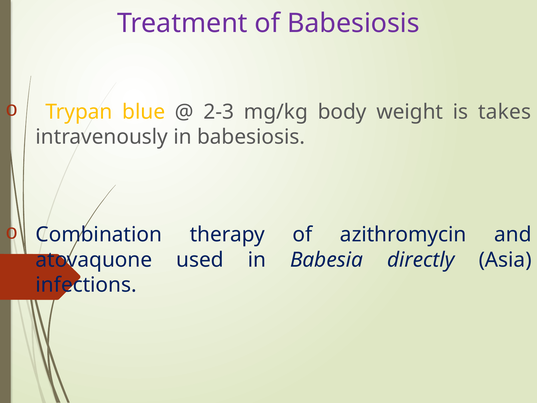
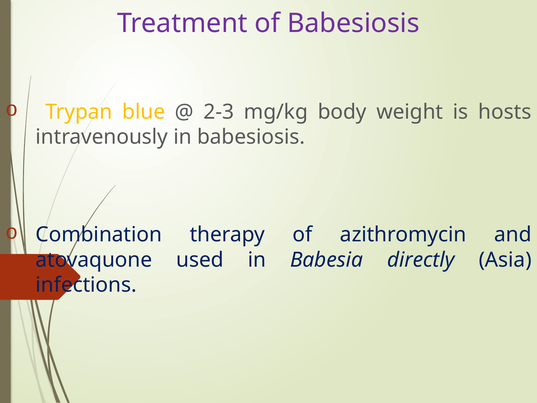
takes: takes -> hosts
